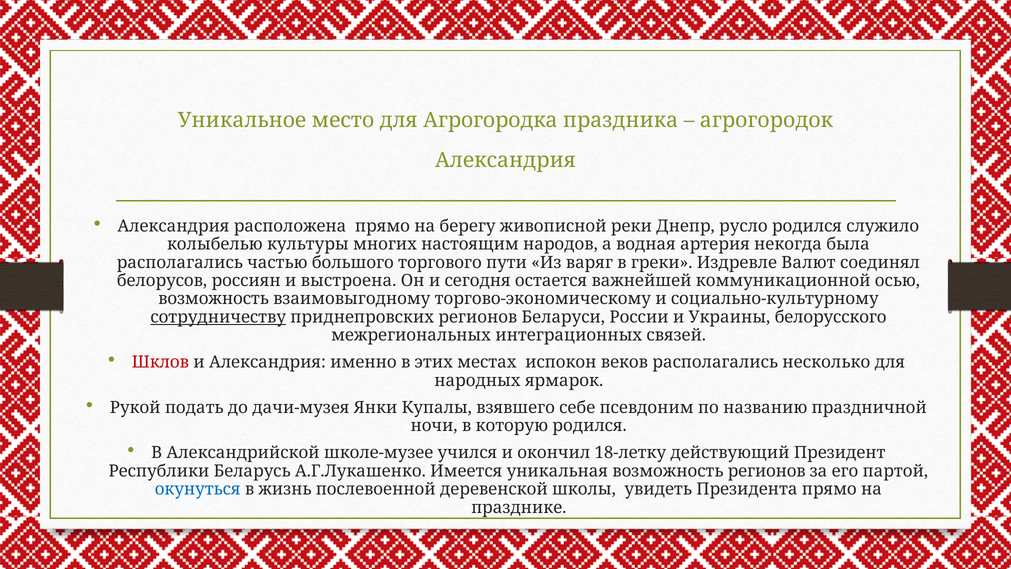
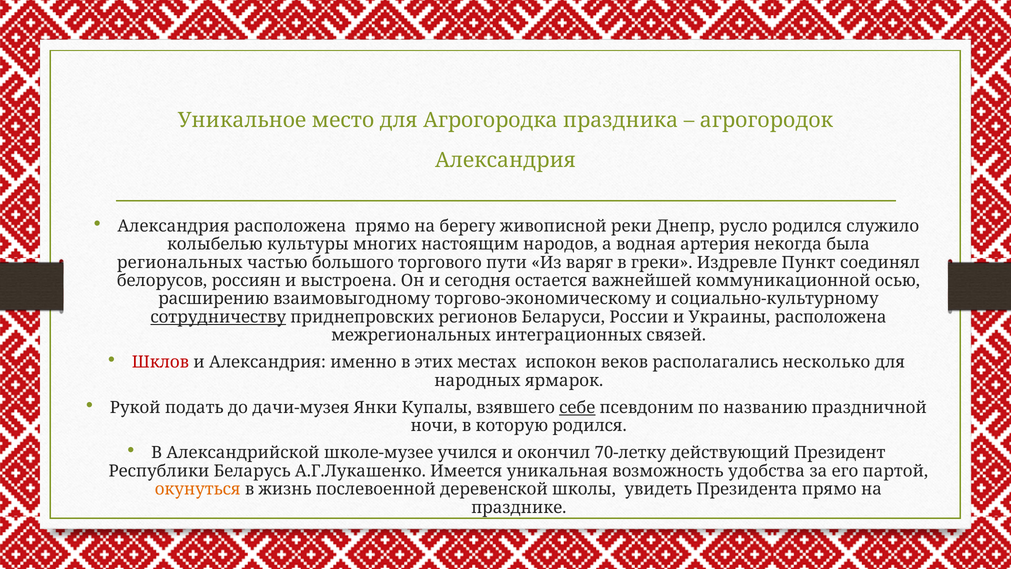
располагались at (180, 262): располагались -> региональных
Валют: Валют -> Пункт
возможность at (214, 299): возможность -> расширению
Украины белорусского: белорусского -> расположена
себе underline: none -> present
18-летку: 18-летку -> 70-летку
возможность регионов: регионов -> удобства
окунуться colour: blue -> orange
